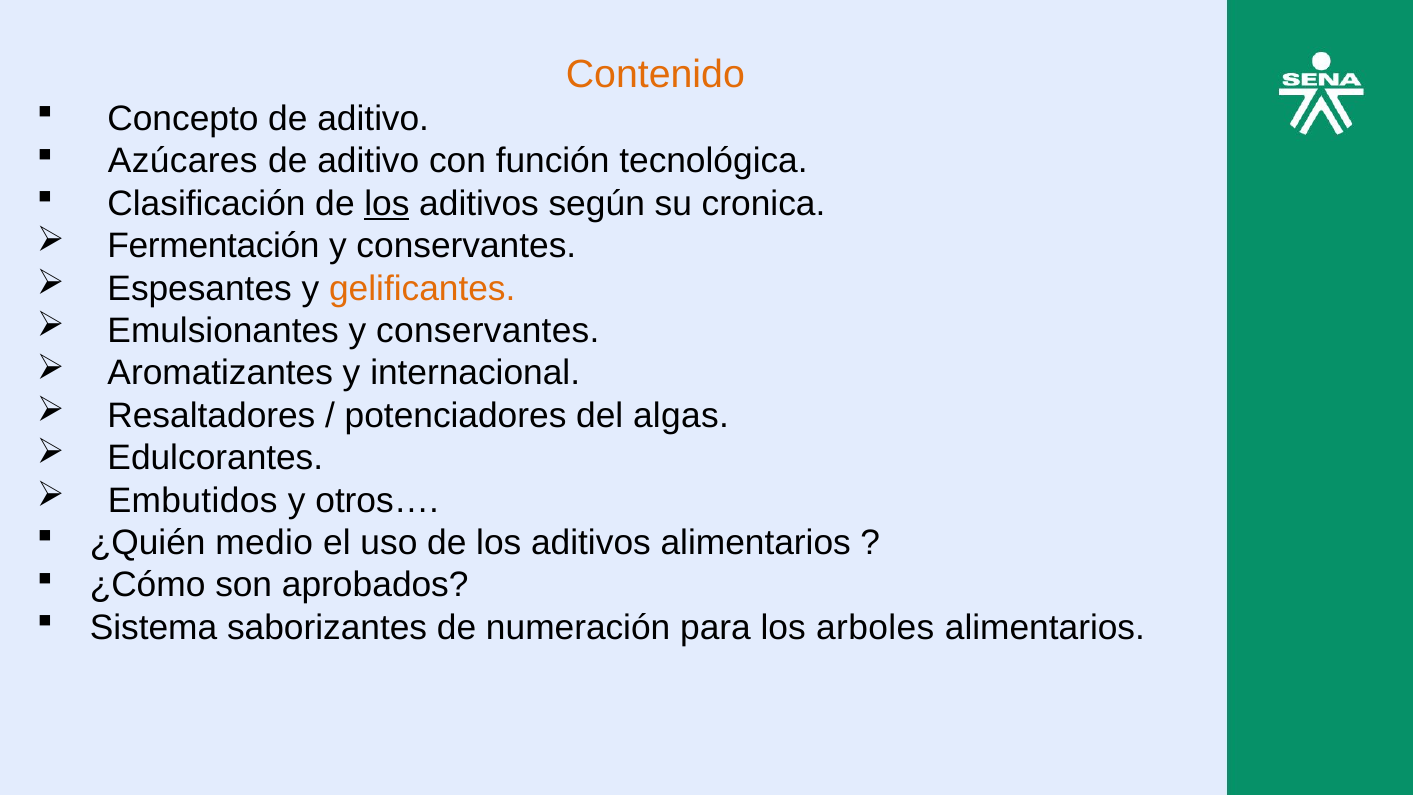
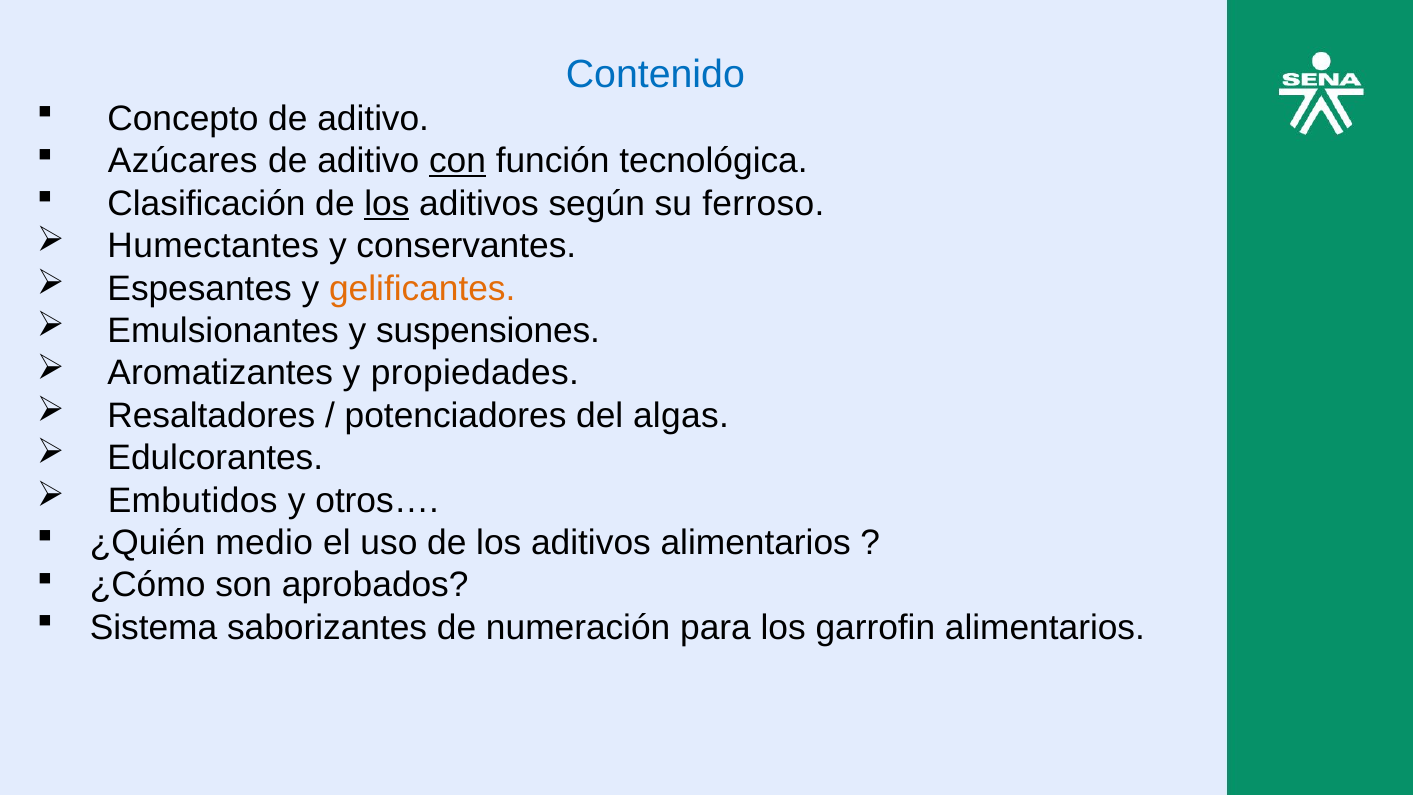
Contenido colour: orange -> blue
con underline: none -> present
cronica: cronica -> ferroso
Fermentación: Fermentación -> Humectantes
Emulsionantes y conservantes: conservantes -> suspensiones
internacional: internacional -> propiedades
arboles: arboles -> garrofin
